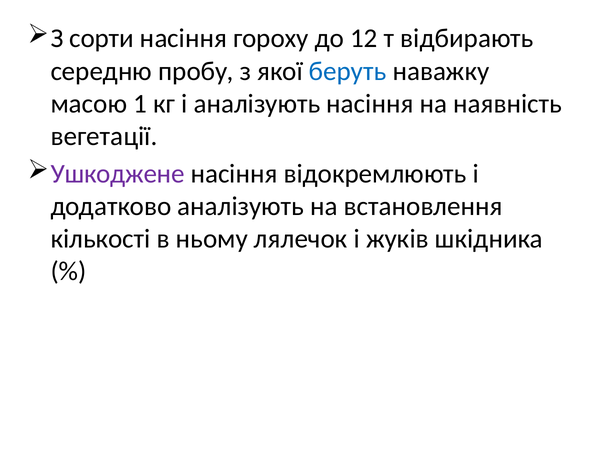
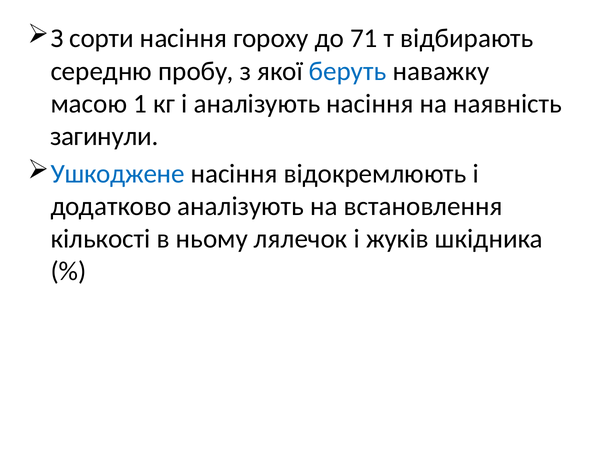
12: 12 -> 71
вегетації: вегетації -> загинули
Ушкоджене colour: purple -> blue
